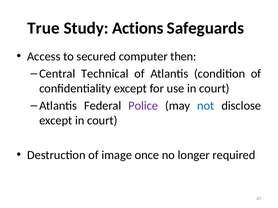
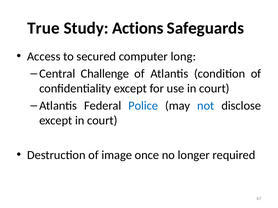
then: then -> long
Technical: Technical -> Challenge
Police colour: purple -> blue
